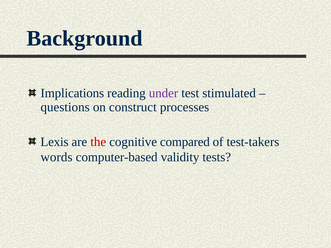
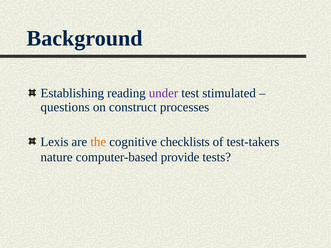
Implications: Implications -> Establishing
the colour: red -> orange
compared: compared -> checklists
words: words -> nature
validity: validity -> provide
